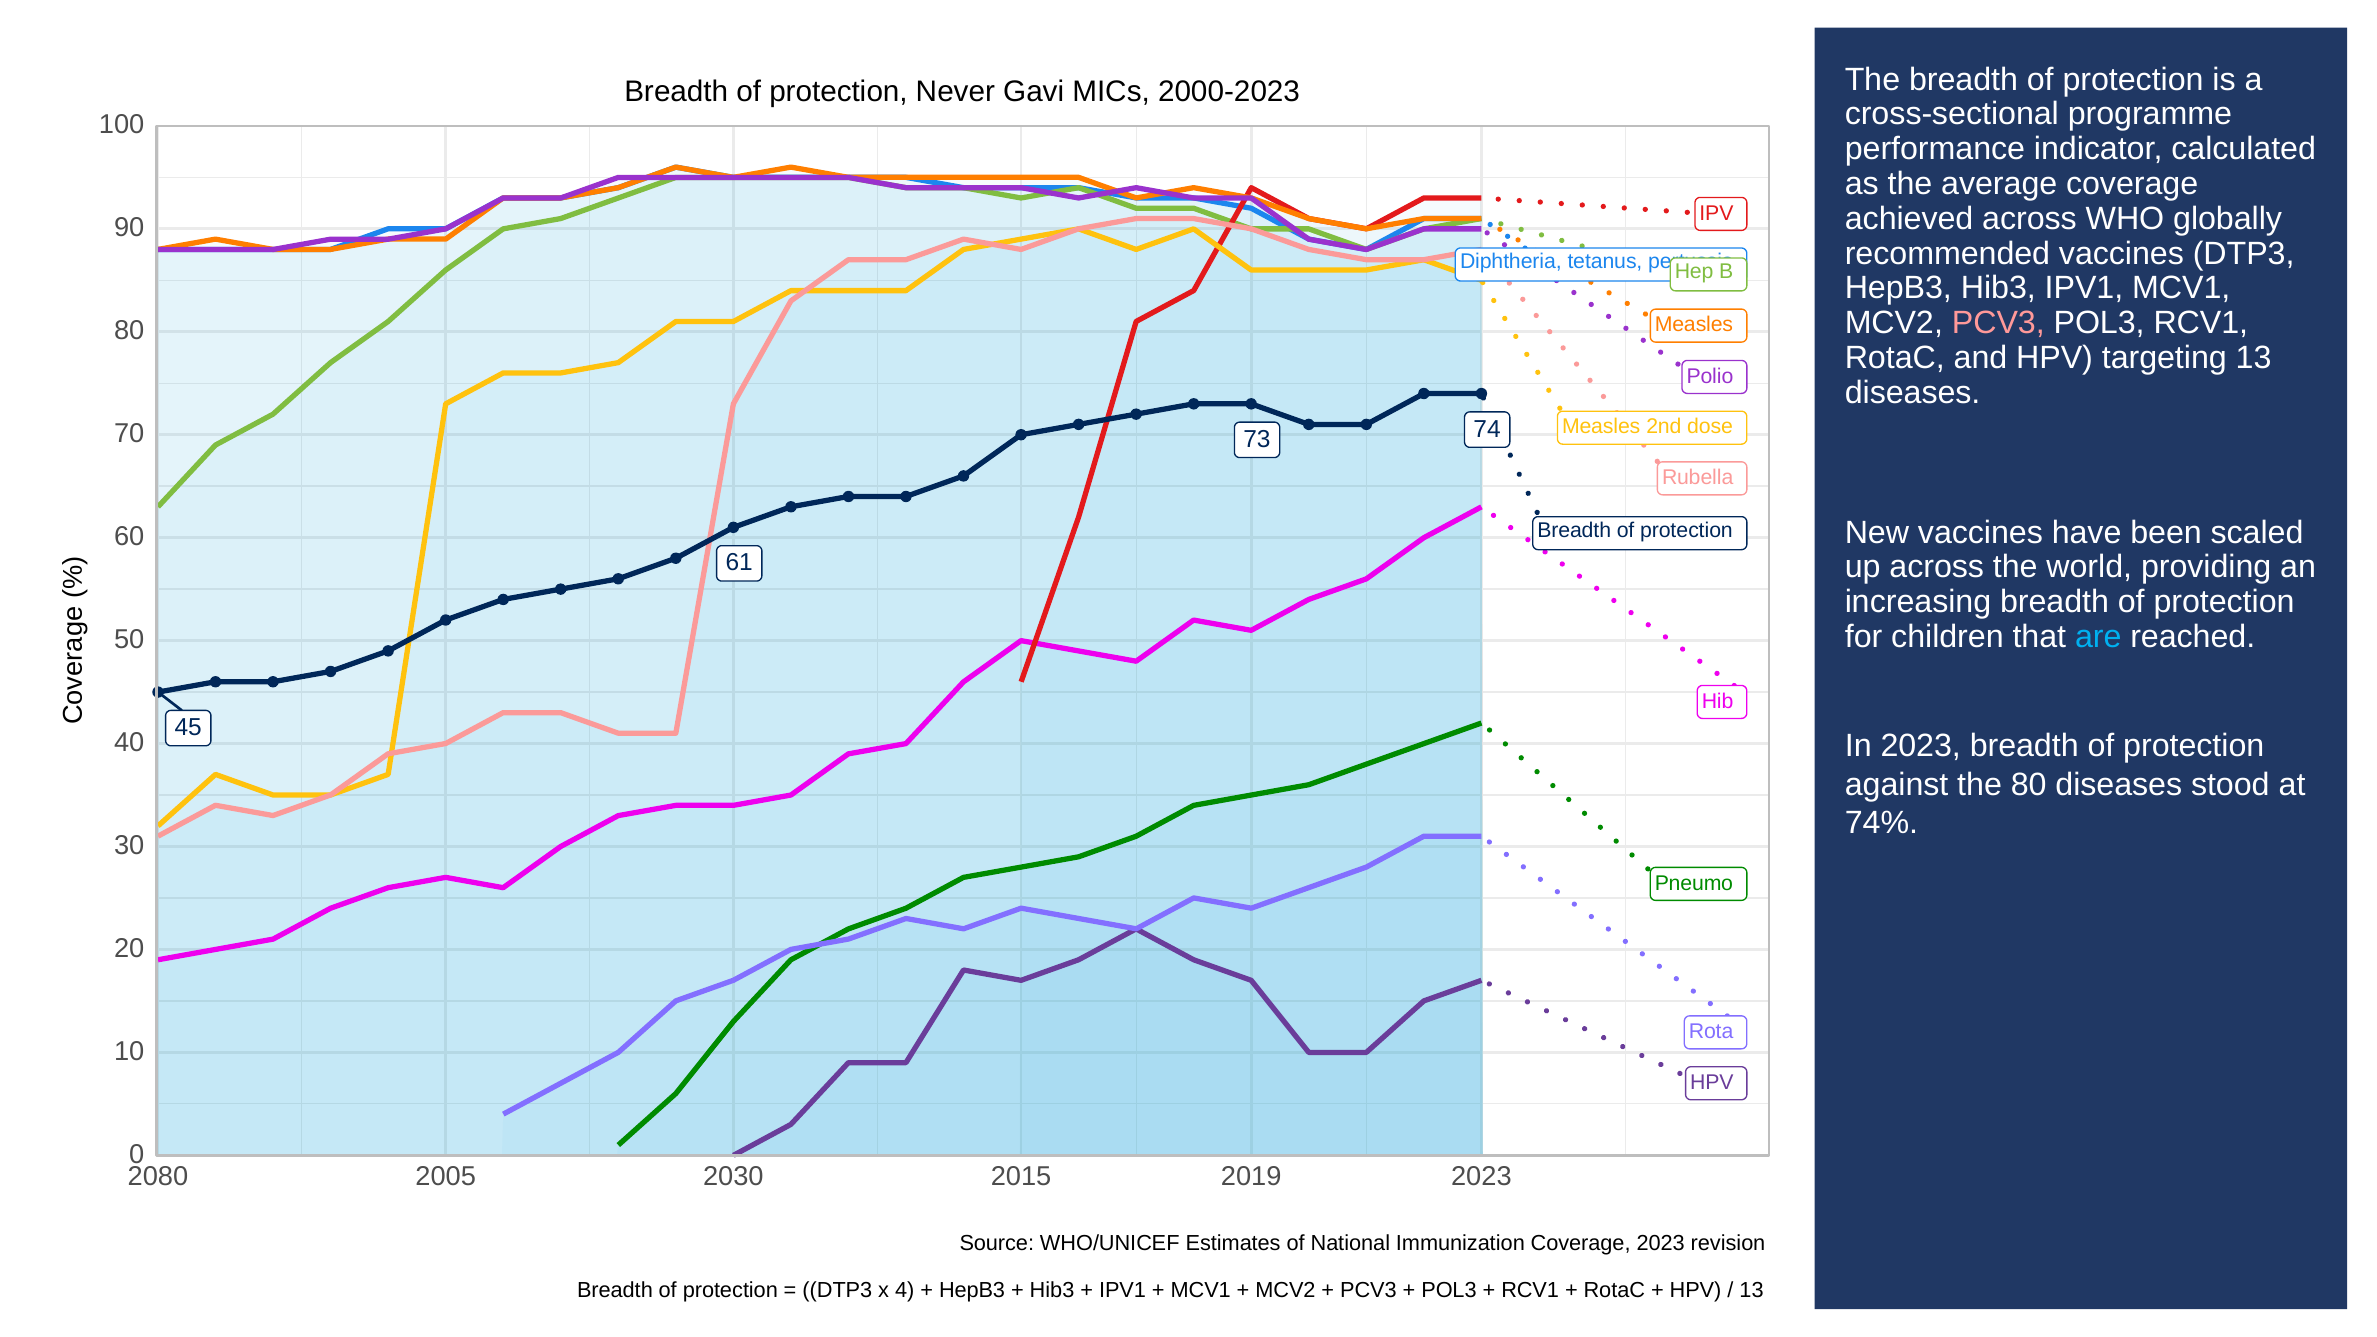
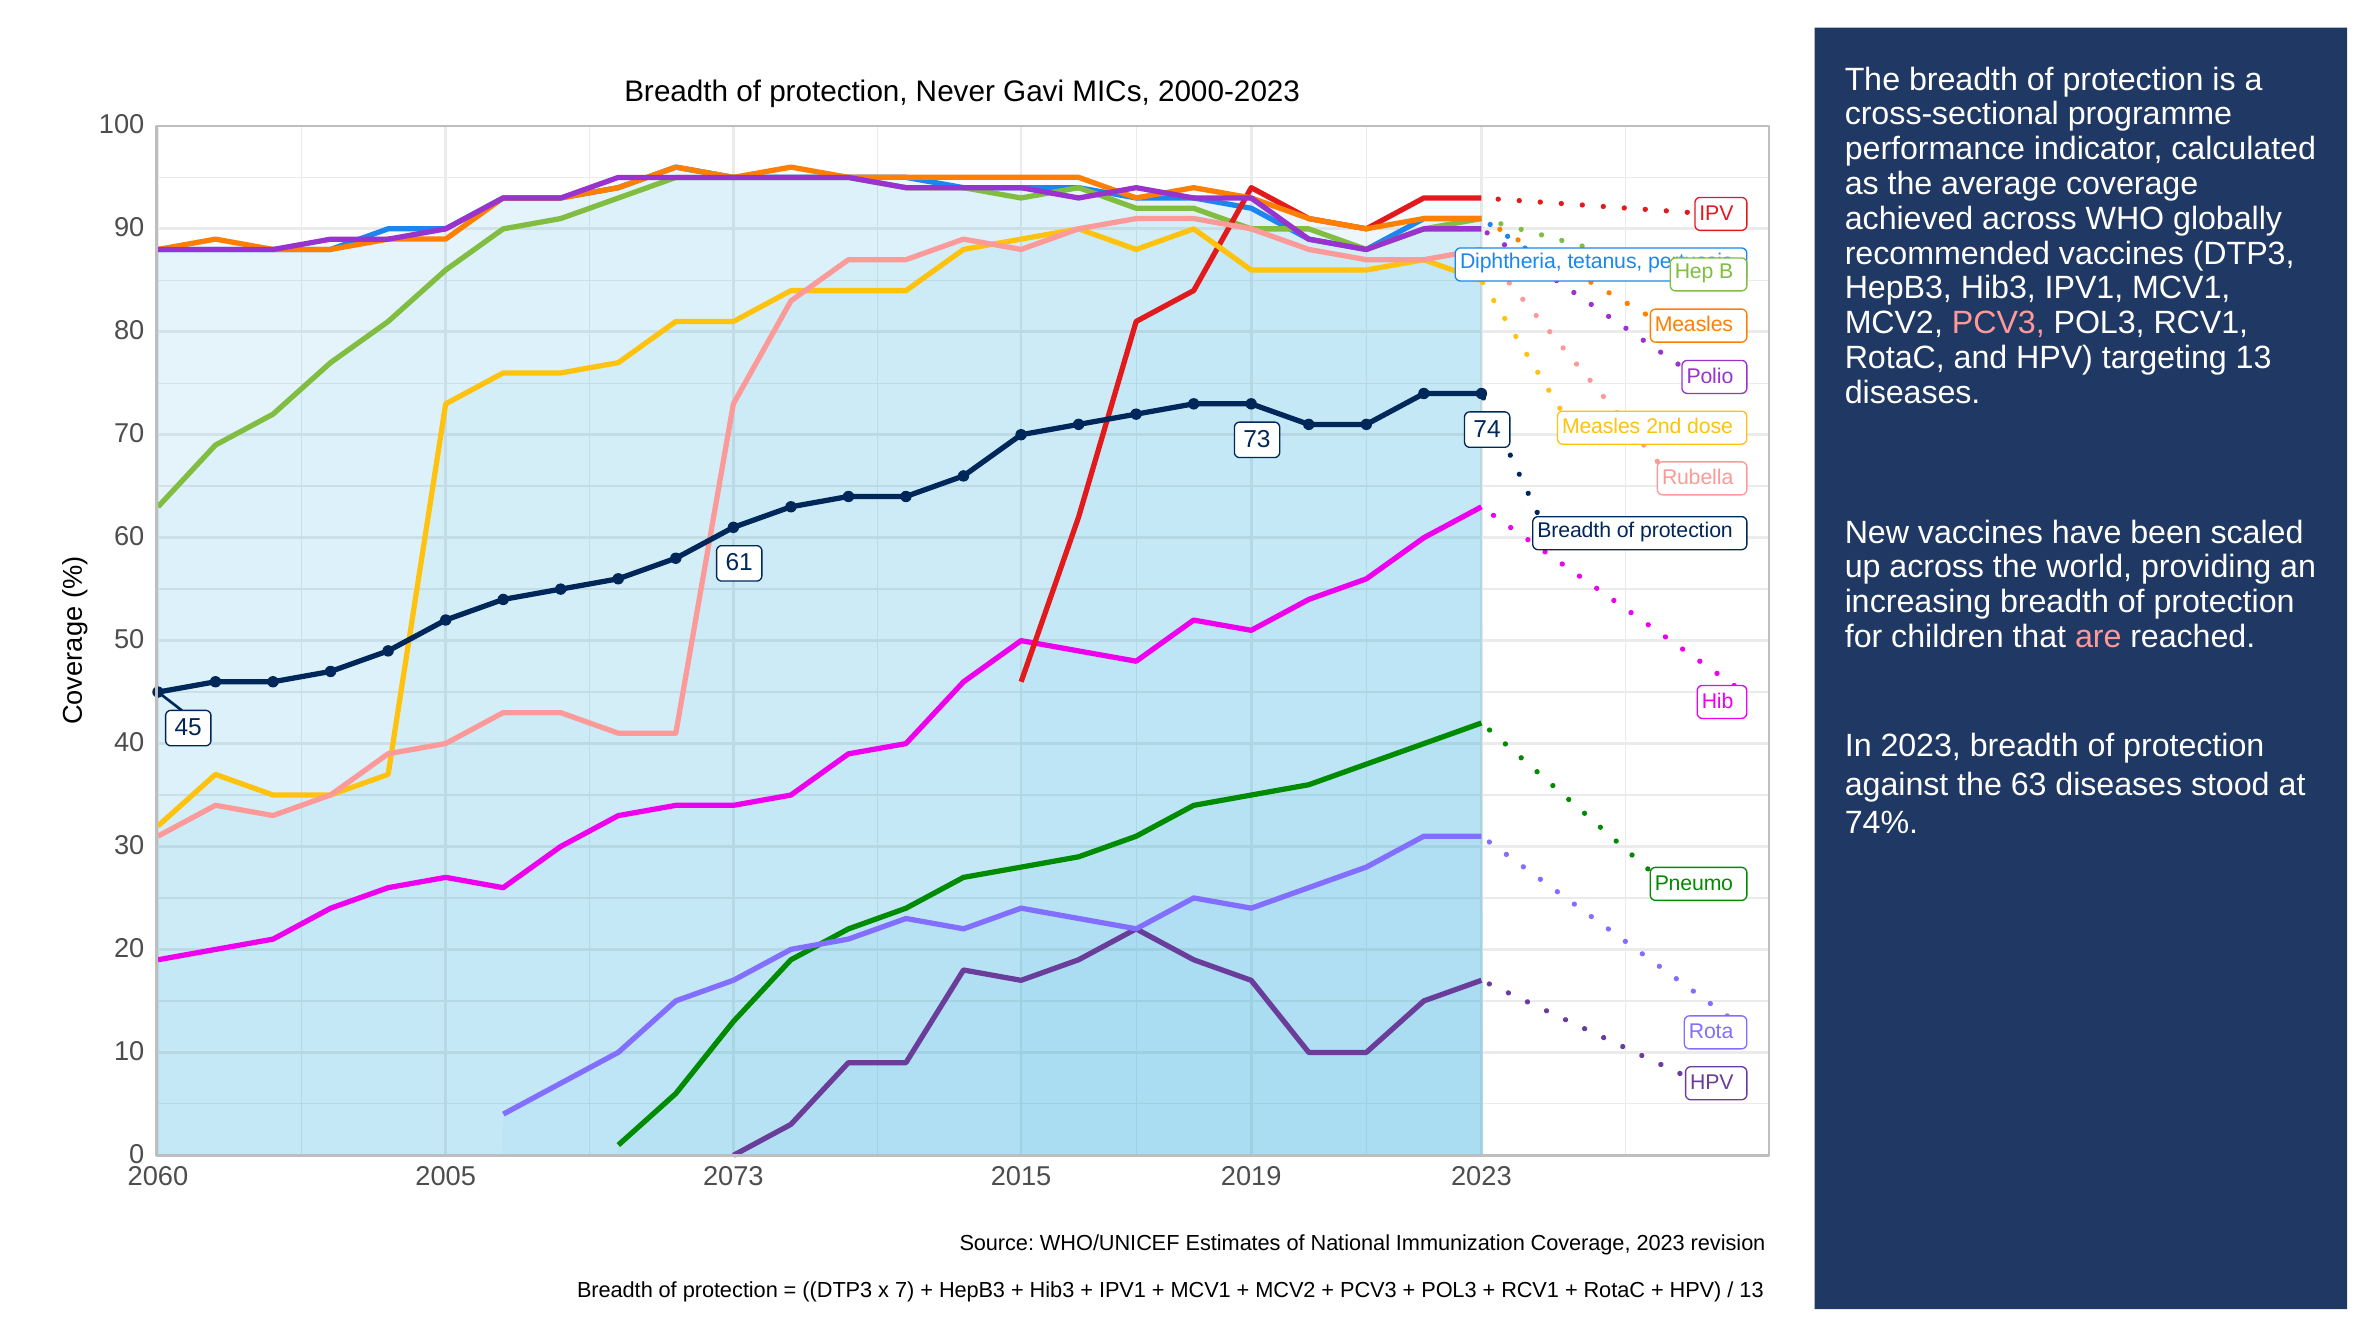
are colour: light blue -> pink
the 80: 80 -> 63
2080: 2080 -> 2060
2030: 2030 -> 2073
4: 4 -> 7
